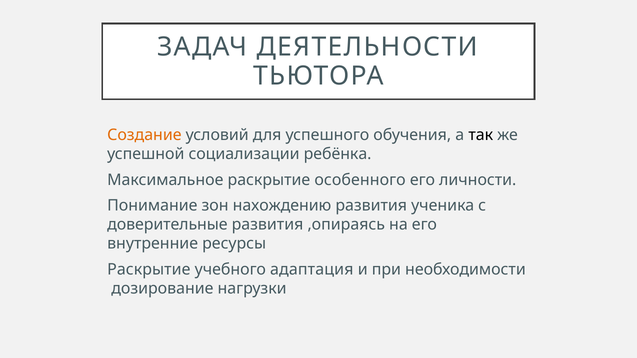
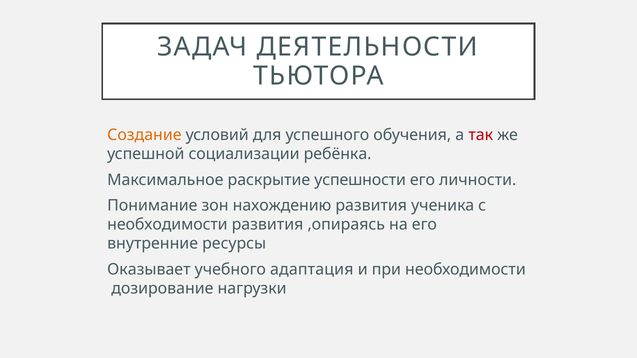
так colour: black -> red
особенного: особенного -> успешности
доверительные at (167, 225): доверительные -> необходимости
Раскрытие at (149, 270): Раскрытие -> Оказывает
